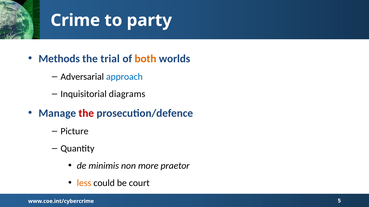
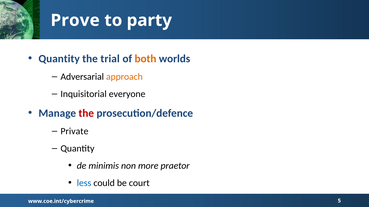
Crime: Crime -> Prove
Methods at (59, 59): Methods -> Quantity
approach colour: blue -> orange
diagrams: diagrams -> everyone
Picture: Picture -> Private
less colour: orange -> blue
